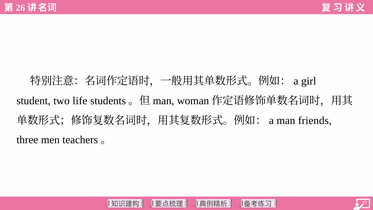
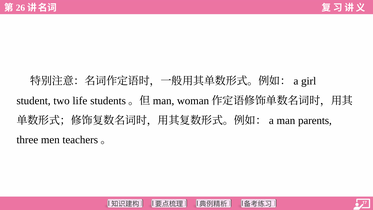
friends: friends -> parents
